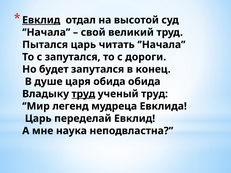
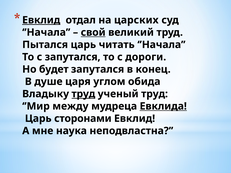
высотой: высотой -> царских
свой underline: none -> present
царя обида: обида -> углом
легенд: легенд -> между
Евклида underline: none -> present
переделай: переделай -> сторонами
